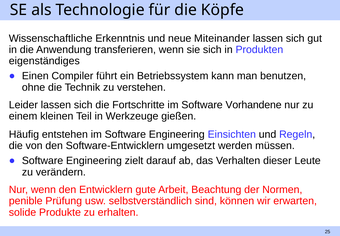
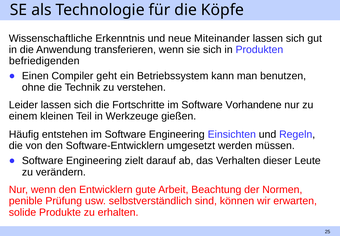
eigenständiges: eigenständiges -> befriedigenden
führt: führt -> geht
